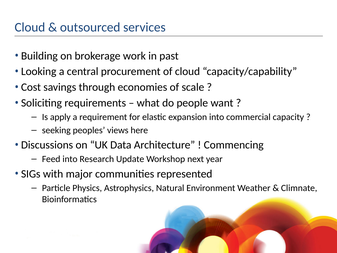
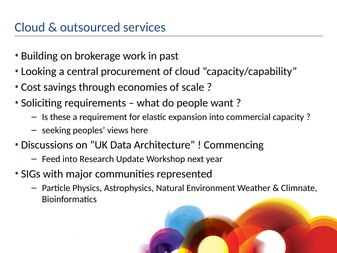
apply: apply -> these
